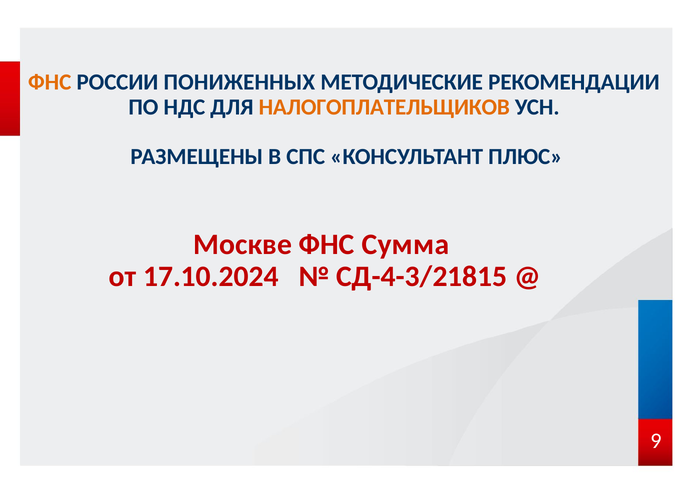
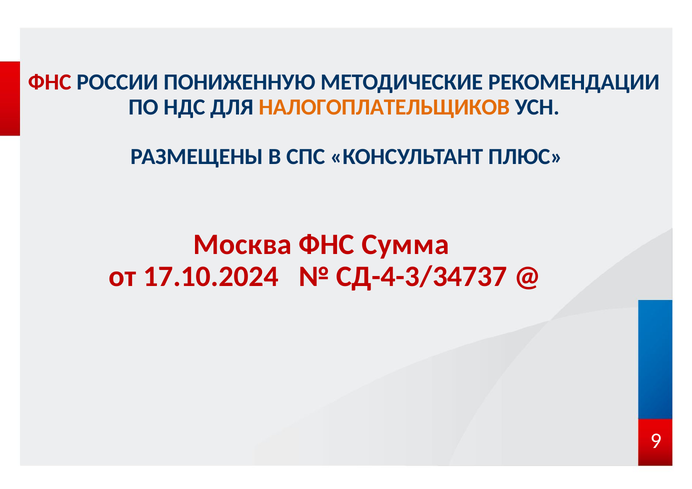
ФНС at (50, 82) colour: orange -> red
ПОНИЖЕННЫХ: ПОНИЖЕННЫХ -> ПОНИЖЕННУЮ
Москве: Москве -> Москва
СД-4-3/21815: СД-4-3/21815 -> СД-4-3/34737
